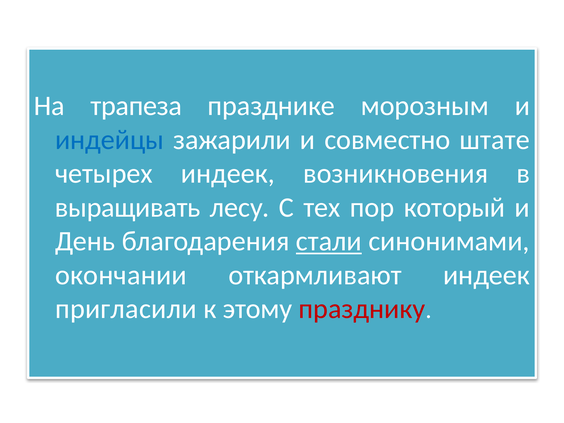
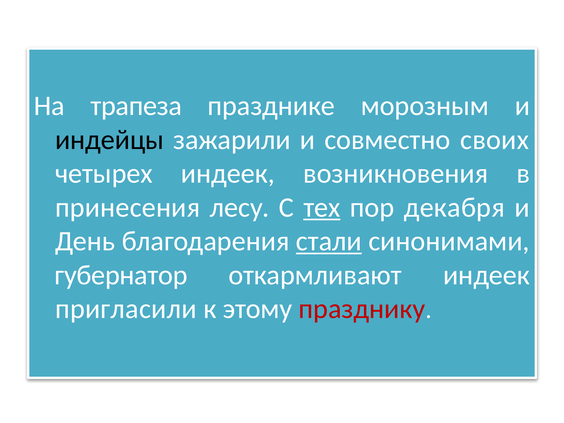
индейцы colour: blue -> black
штате: штате -> своих
выращивать: выращивать -> принесения
тех underline: none -> present
который: который -> декабря
окончании: окончании -> губернатор
